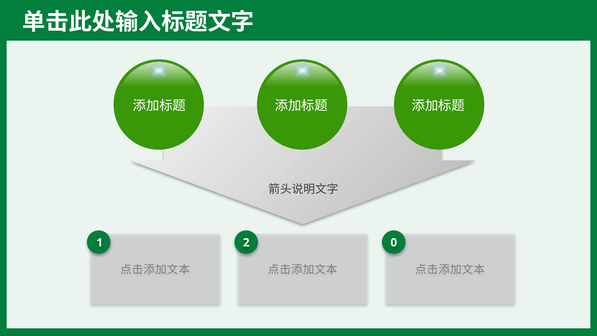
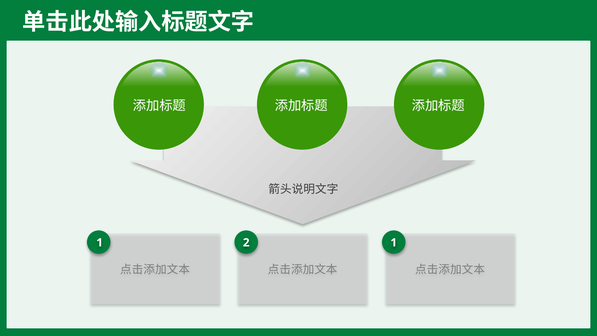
2 0: 0 -> 1
